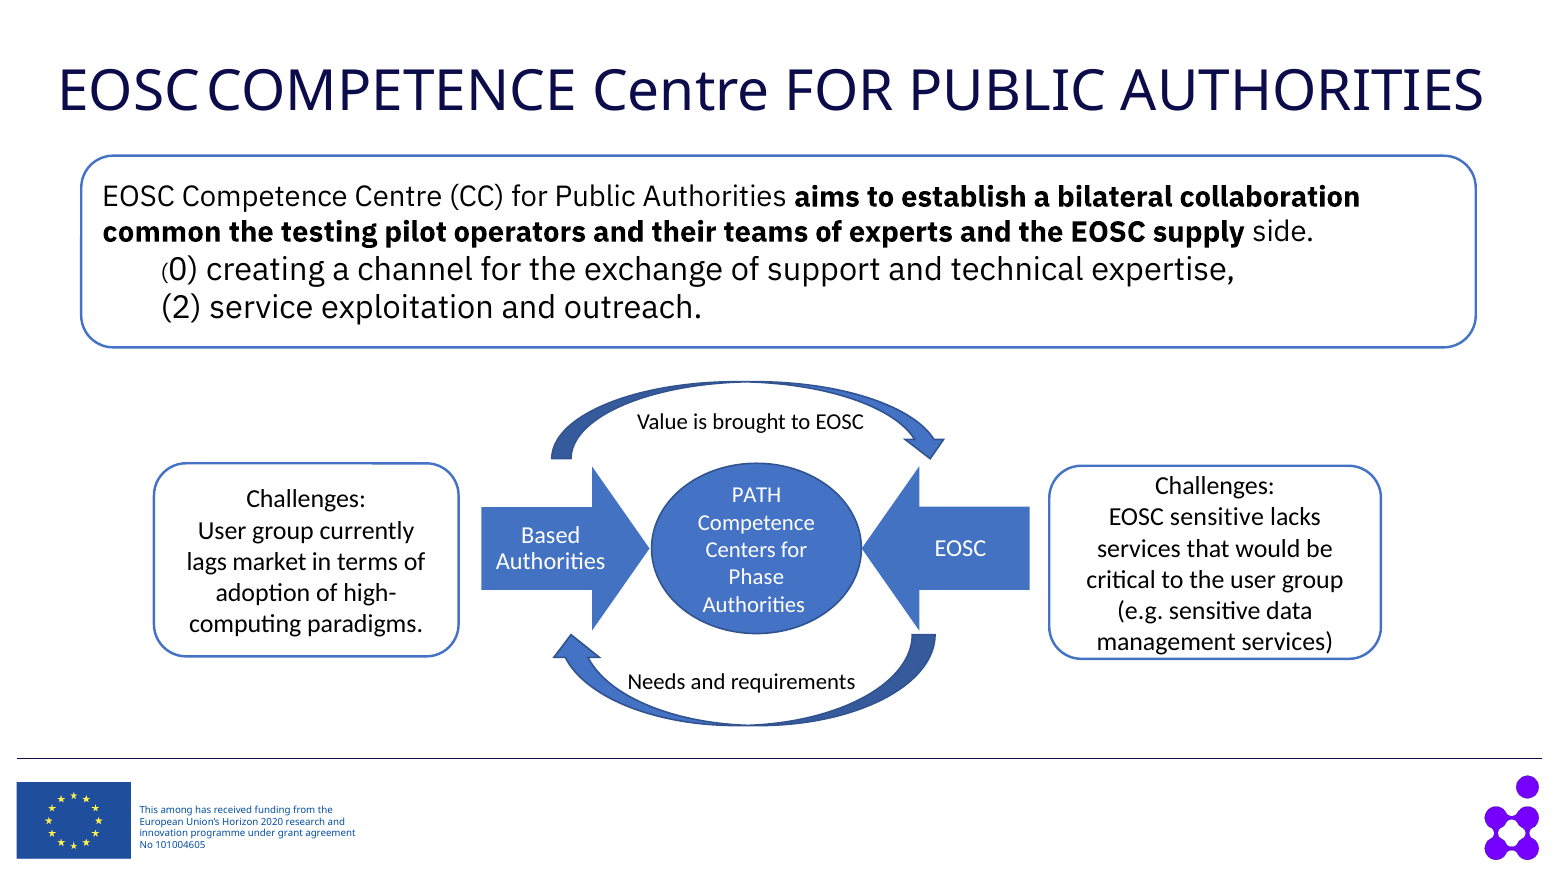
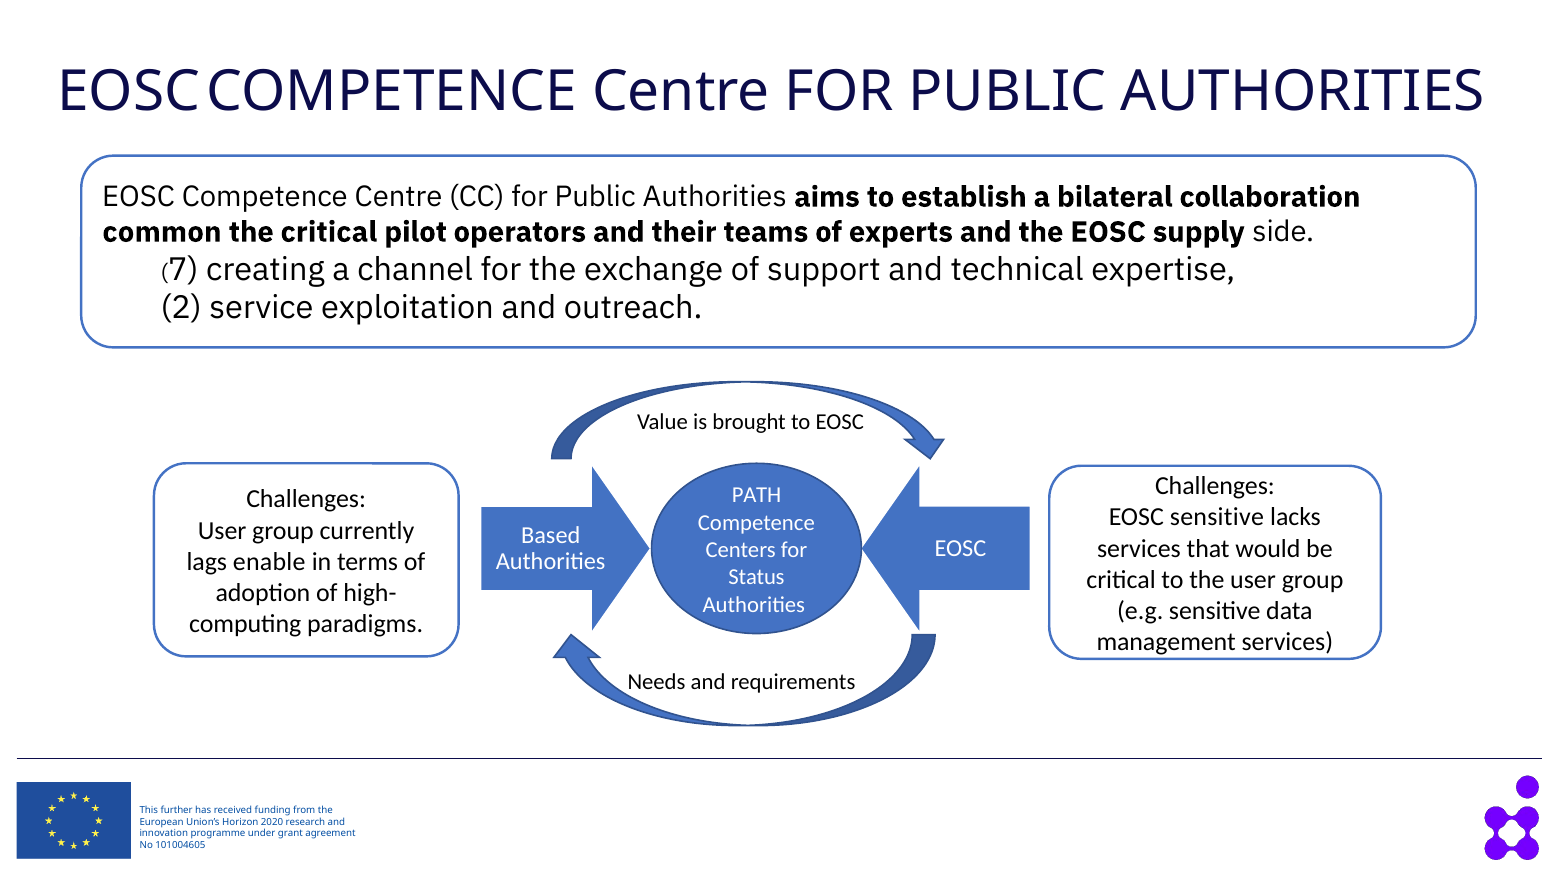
the testing: testing -> critical
0: 0 -> 7
market: market -> enable
Phase: Phase -> Status
among: among -> further
